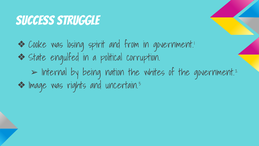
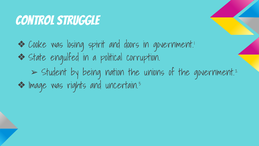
Success: Success -> Control
from: from -> doors
Internal: Internal -> Student
whites: whites -> unions
